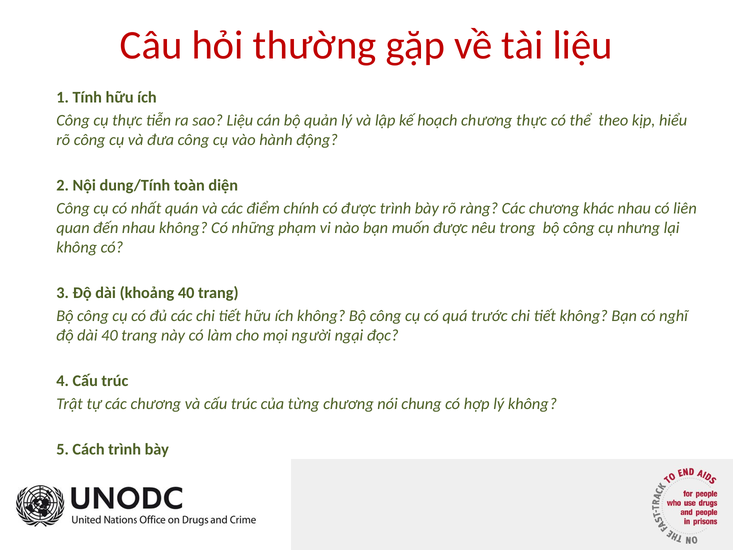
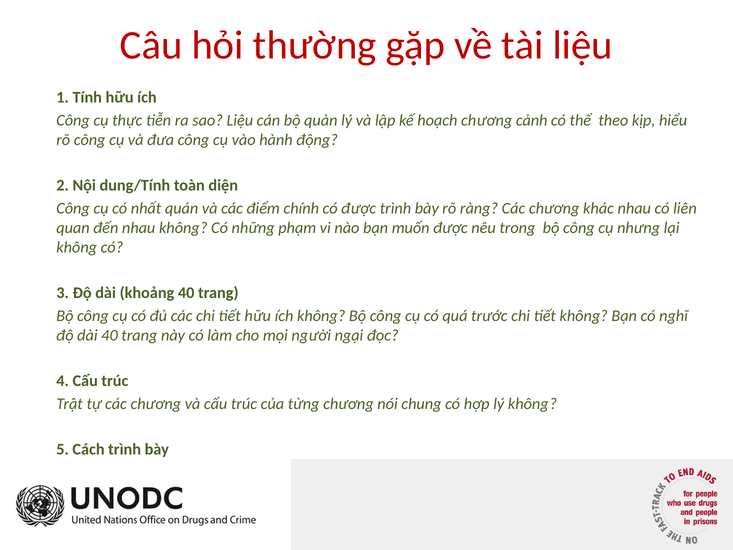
chương thực: thực -> cảnh
